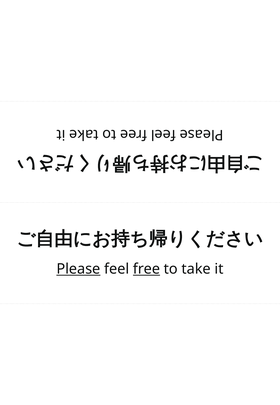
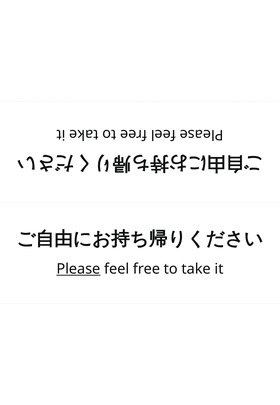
free underline: present -> none
